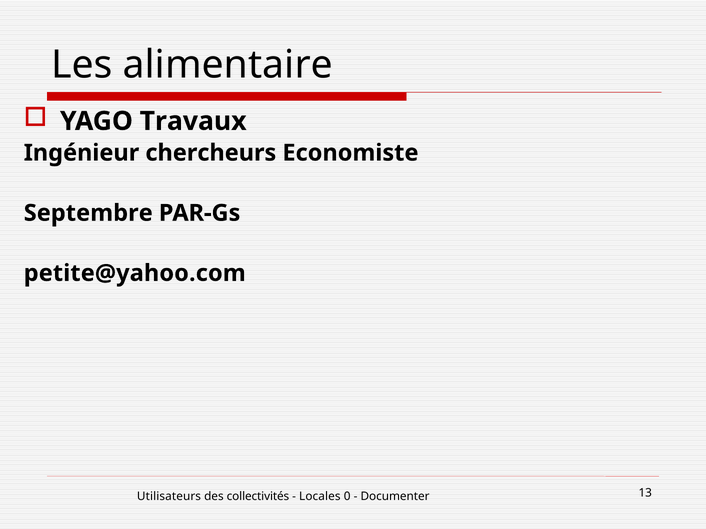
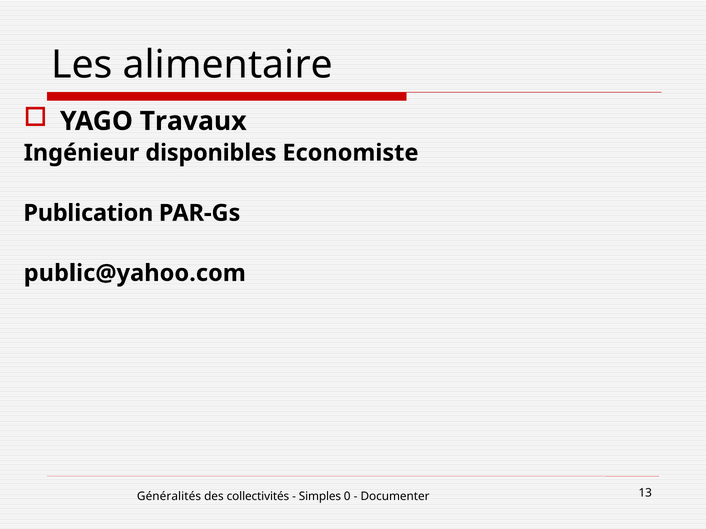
chercheurs: chercheurs -> disponibles
Septembre: Septembre -> Publication
petite@yahoo.com: petite@yahoo.com -> public@yahoo.com
Utilisateurs: Utilisateurs -> Généralités
Locales: Locales -> Simples
